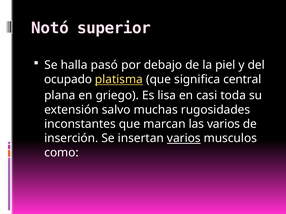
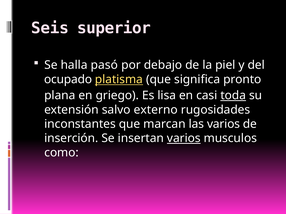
Notó: Notó -> Seis
central: central -> pronto
toda underline: none -> present
muchas: muchas -> externo
